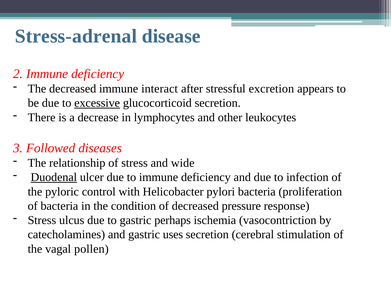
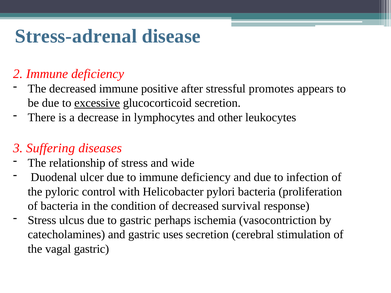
interact: interact -> positive
excretion: excretion -> promotes
Followed: Followed -> Suffering
Duodenal underline: present -> none
pressure: pressure -> survival
vagal pollen: pollen -> gastric
